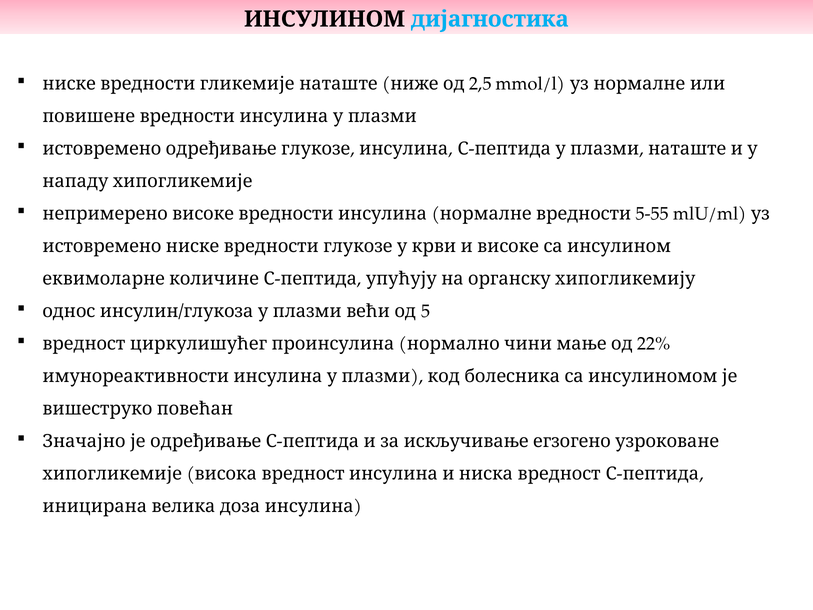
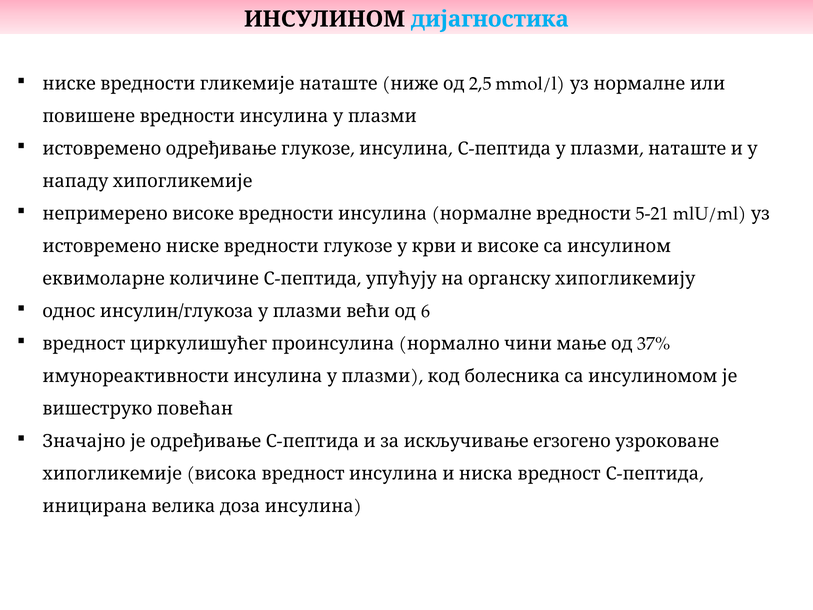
5-55: 5-55 -> 5-21
5: 5 -> 6
22%: 22% -> 37%
